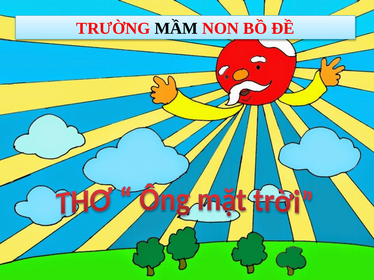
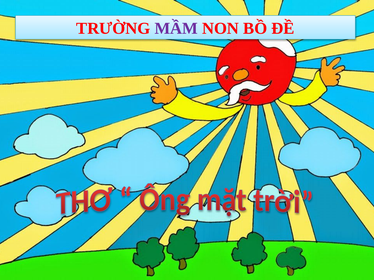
MẦM colour: black -> purple
